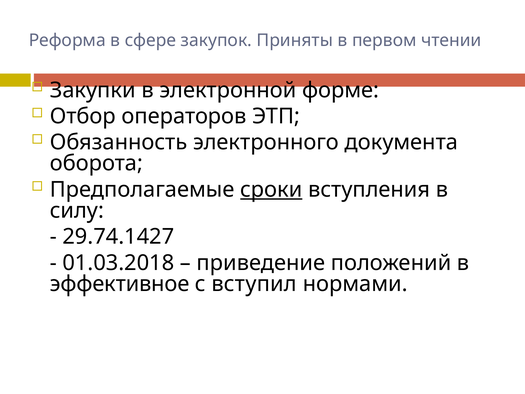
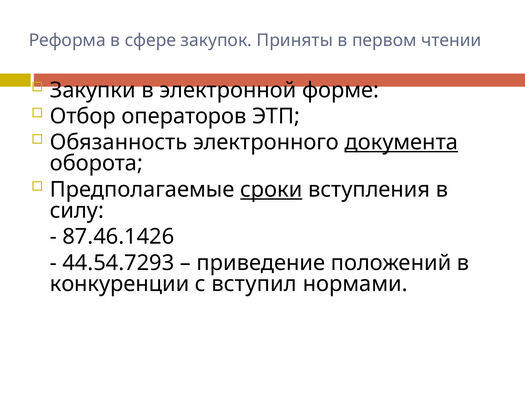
документа underline: none -> present
29.74.1427: 29.74.1427 -> 87.46.1426
01.03.2018: 01.03.2018 -> 44.54.7293
эффективное: эффективное -> конкуренции
